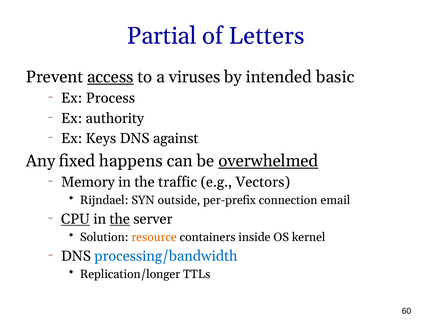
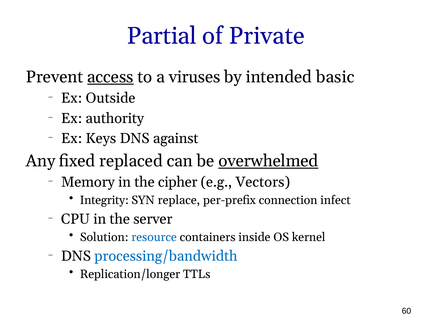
Letters: Letters -> Private
Process: Process -> Outside
happens: happens -> replaced
traffic: traffic -> cipher
Rijndael: Rijndael -> Integrity
outside: outside -> replace
email: email -> infect
CPU underline: present -> none
the at (120, 219) underline: present -> none
resource colour: orange -> blue
